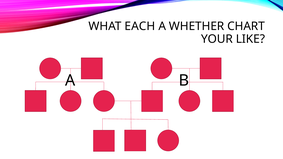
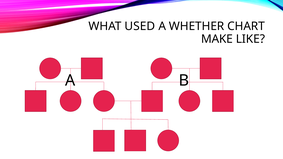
EACH: EACH -> USED
YOUR: YOUR -> MAKE
